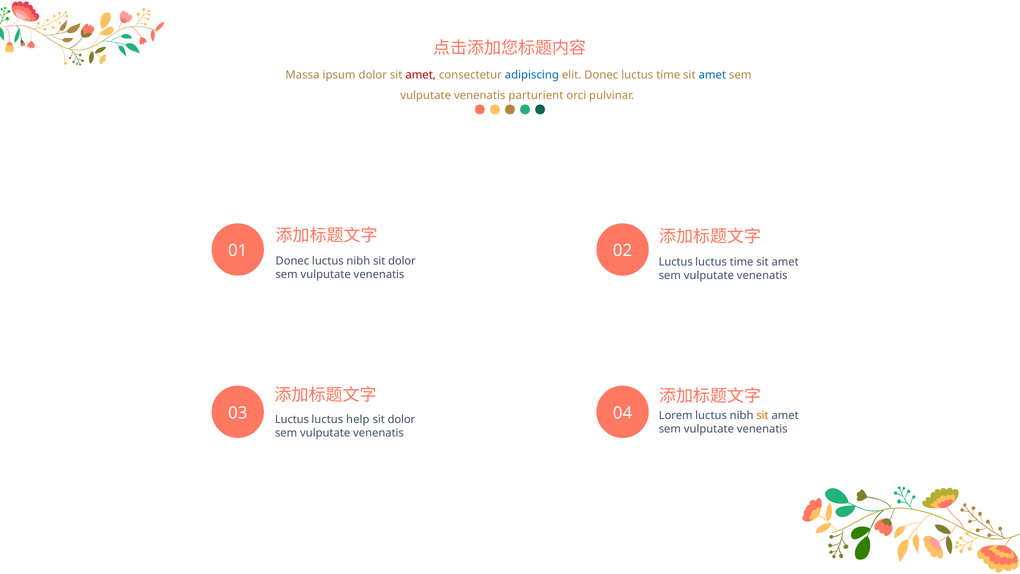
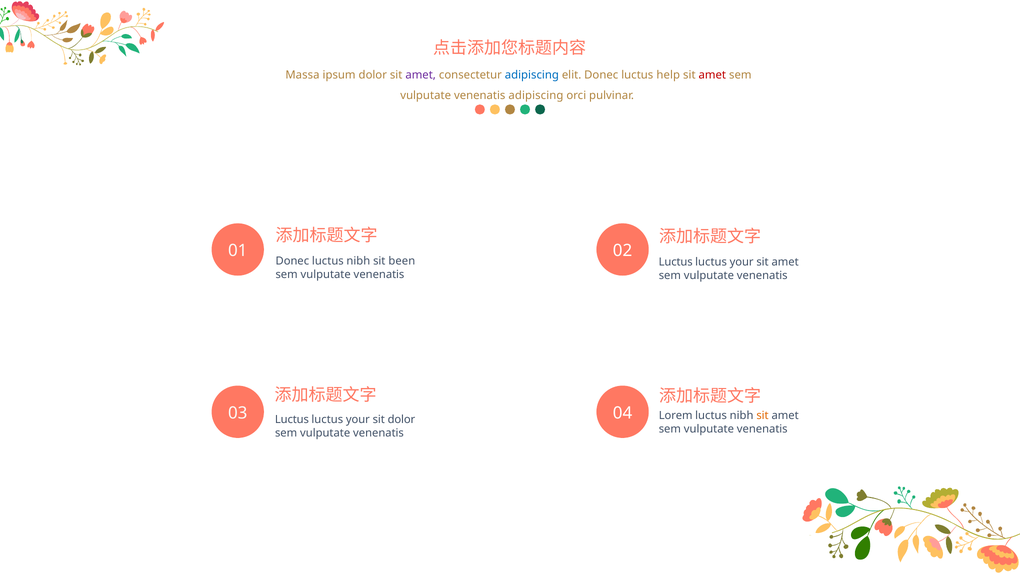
amet at (421, 75) colour: red -> purple
Donec luctus time: time -> help
amet at (712, 75) colour: blue -> red
venenatis parturient: parturient -> adipiscing
nibh sit dolor: dolor -> been
time at (742, 262): time -> your
help at (358, 419): help -> your
